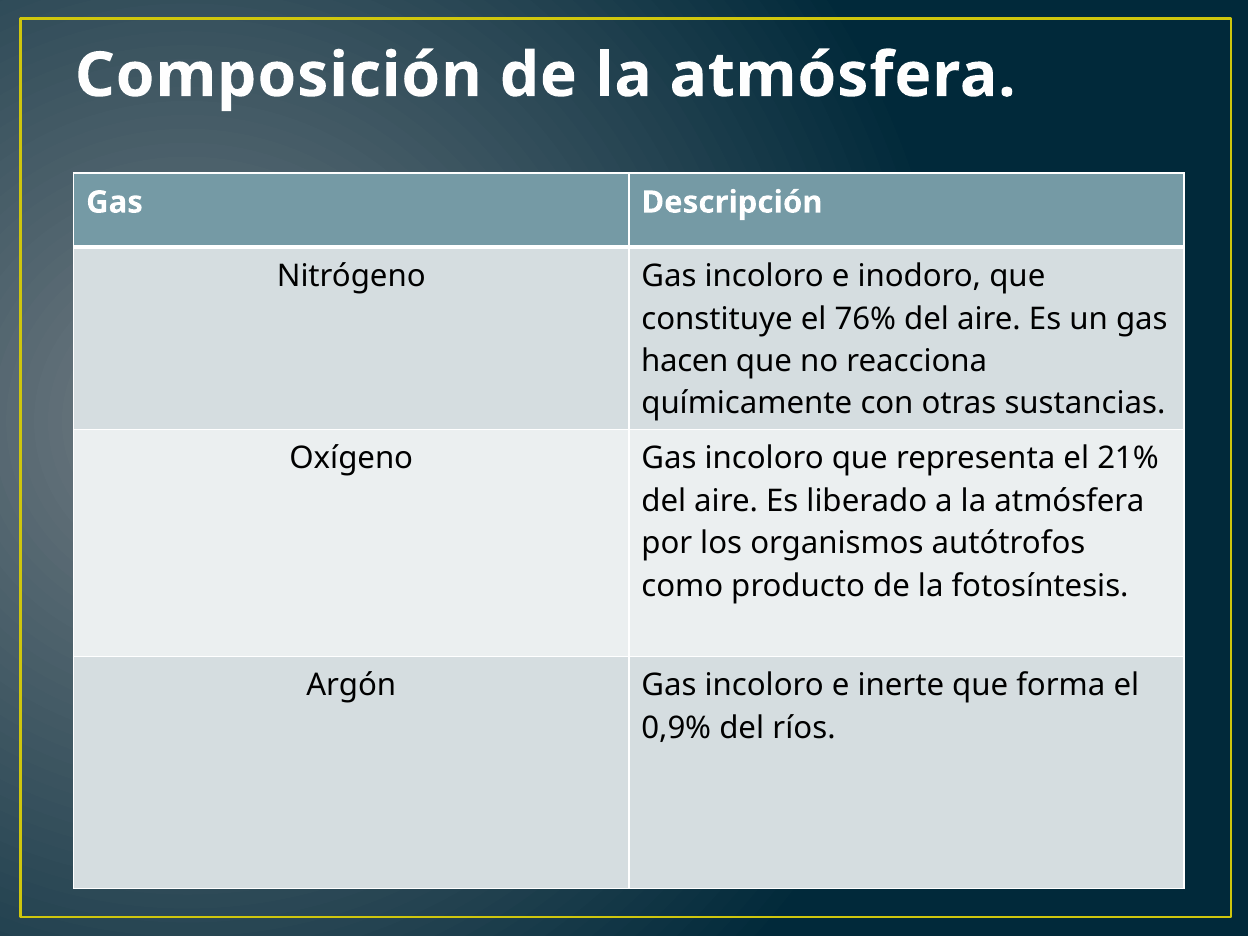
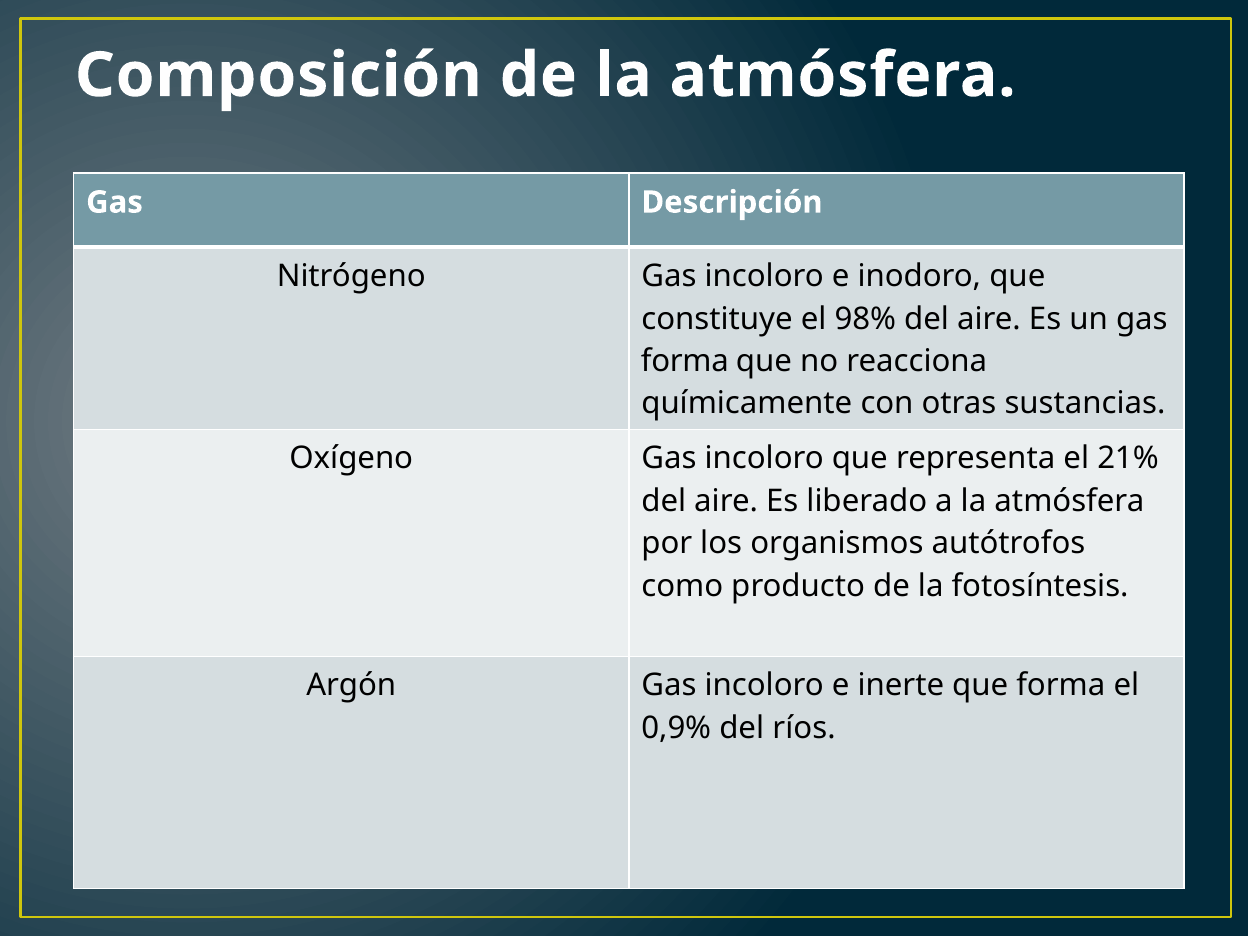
76%: 76% -> 98%
hacen at (685, 361): hacen -> forma
